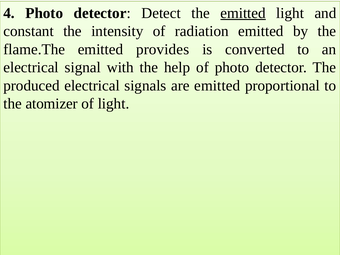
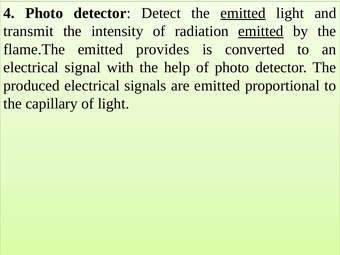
constant: constant -> transmit
emitted at (261, 31) underline: none -> present
atomizer: atomizer -> capillary
